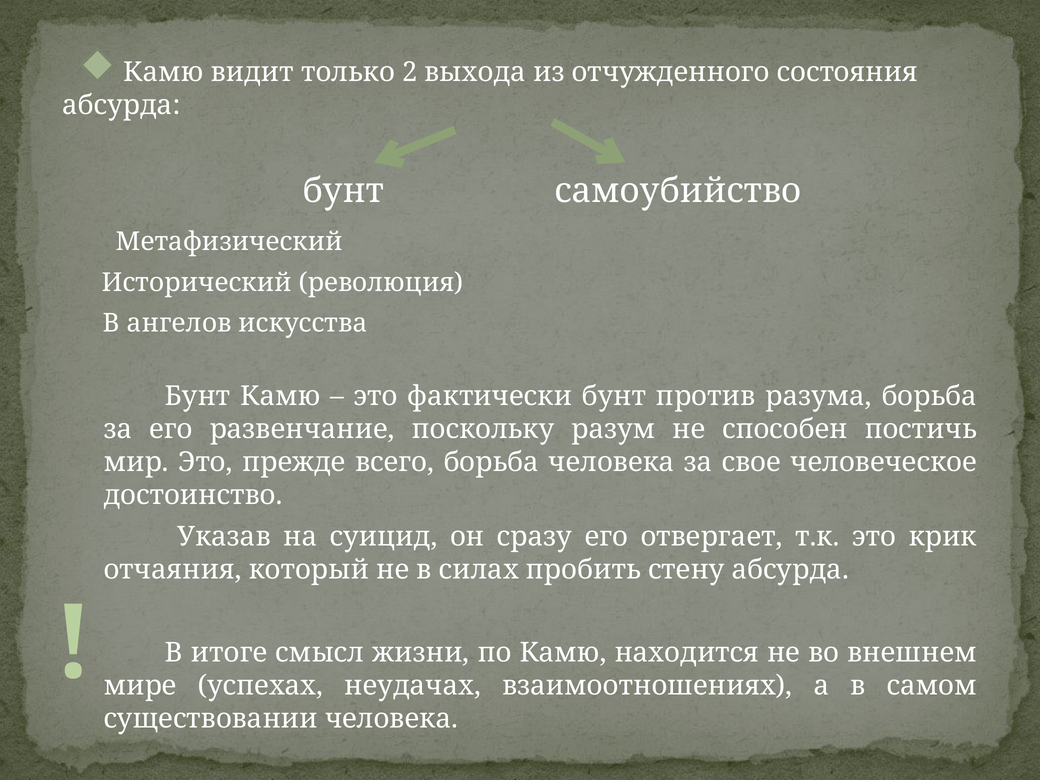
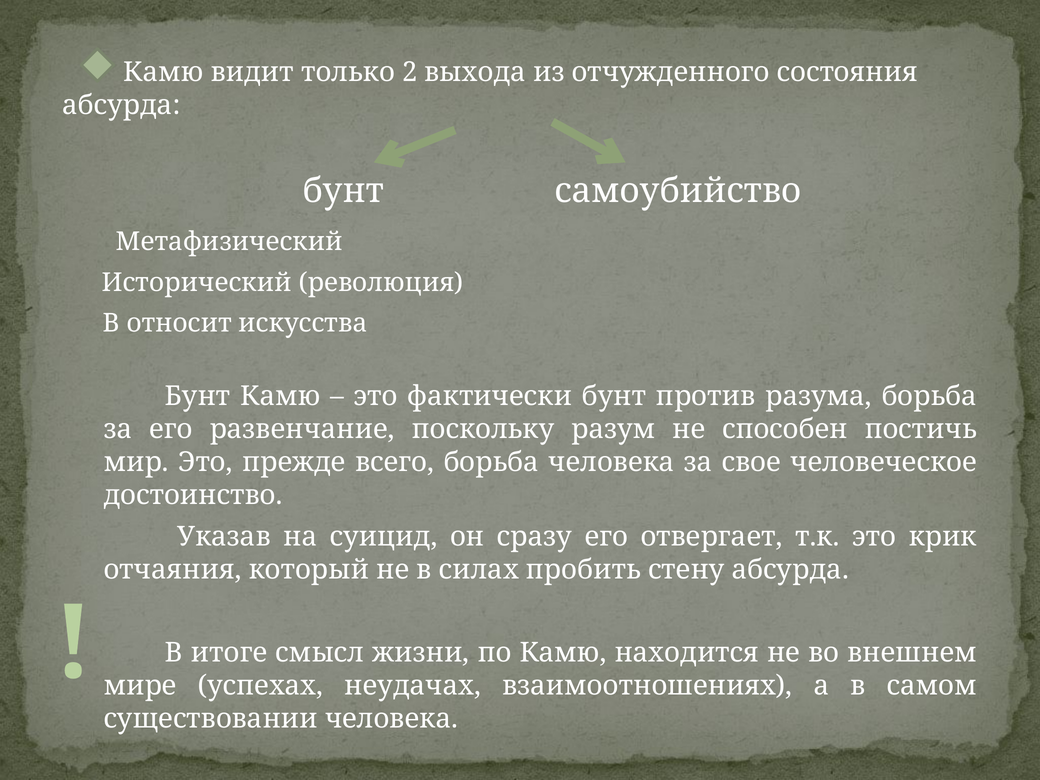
ангелов: ангелов -> относит
